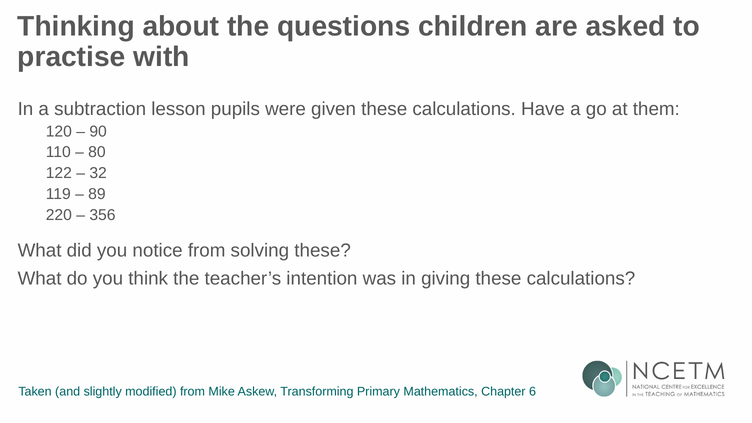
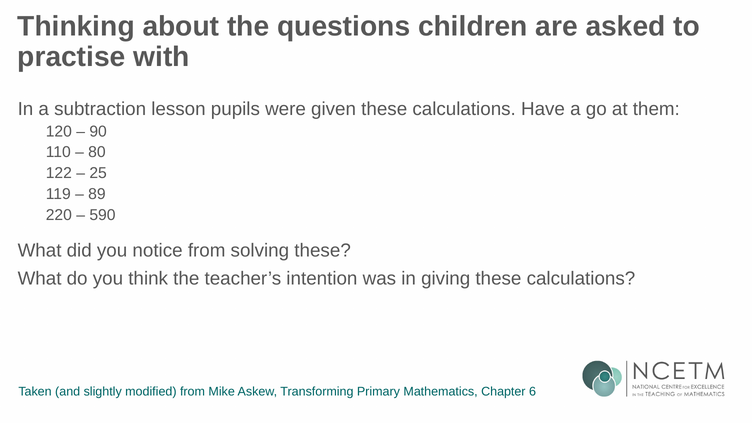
32: 32 -> 25
356: 356 -> 590
